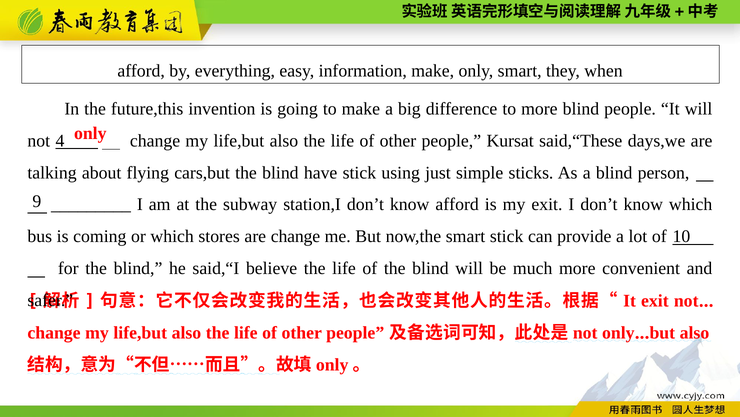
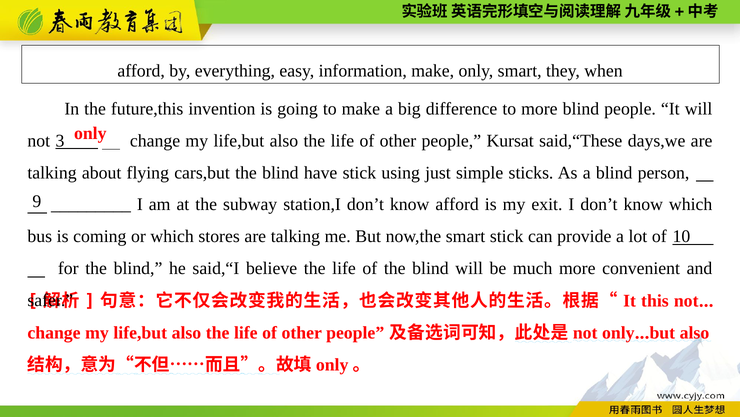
4: 4 -> 3
stores are change: change -> talking
It exit: exit -> this
